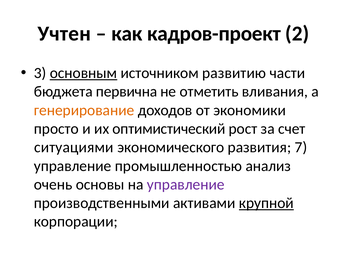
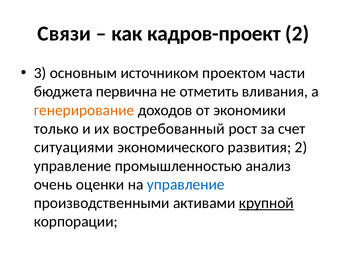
Учтен: Учтен -> Связи
основным underline: present -> none
развитию: развитию -> проектом
просто: просто -> только
оптимистический: оптимистический -> востребованный
развития 7: 7 -> 2
основы: основы -> оценки
управление at (186, 184) colour: purple -> blue
